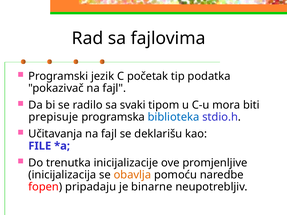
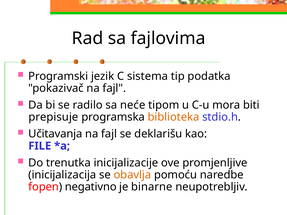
početak: početak -> sistema
svaki: svaki -> neće
biblioteka colour: blue -> orange
pripadaju: pripadaju -> negativno
